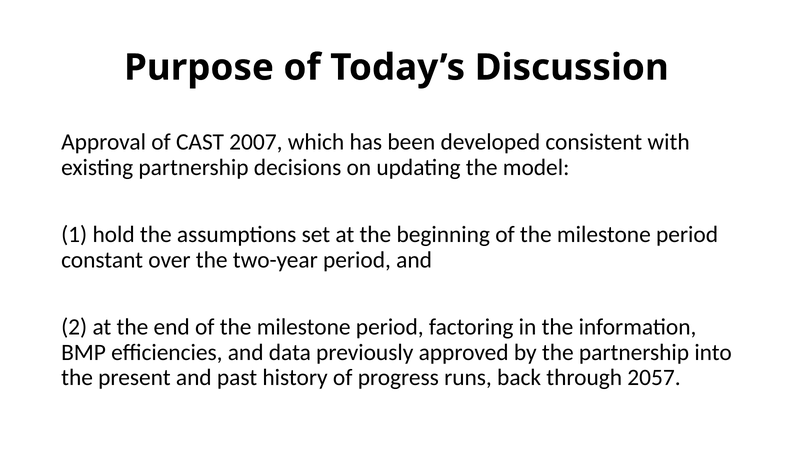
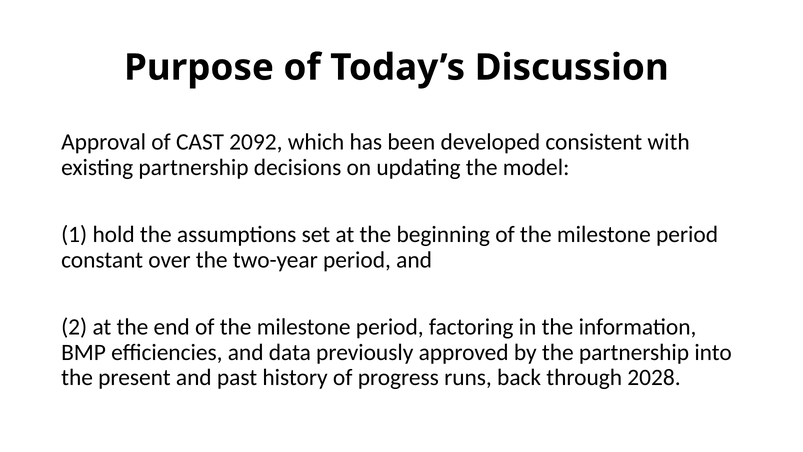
2007: 2007 -> 2092
2057: 2057 -> 2028
